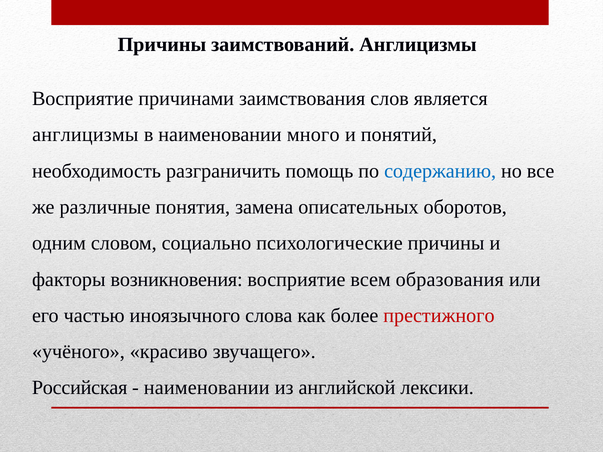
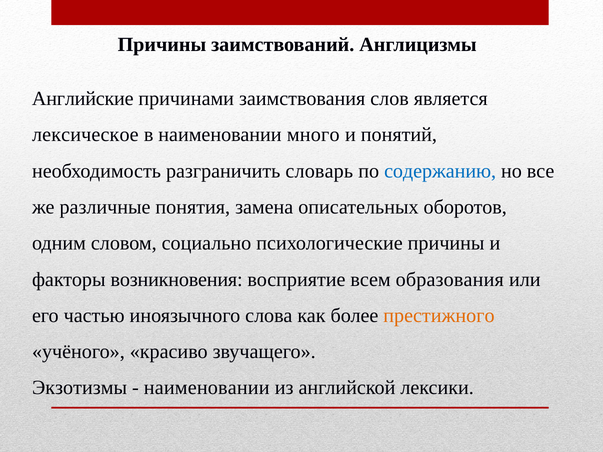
Восприятие at (83, 99): Восприятие -> Английские
англицизмы at (85, 135): англицизмы -> лексическое
помощь: помощь -> словарь
престижного colour: red -> orange
Российская: Российская -> Экзотизмы
